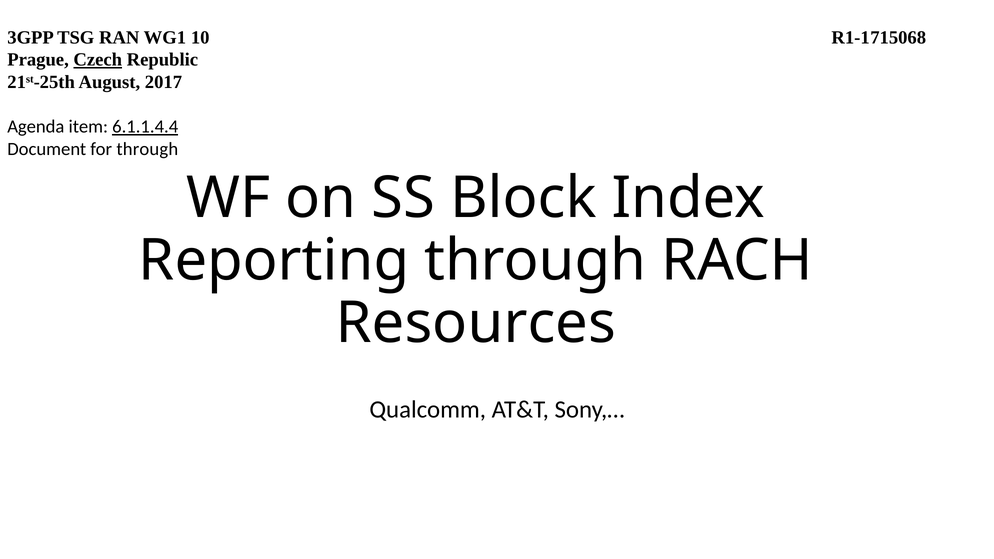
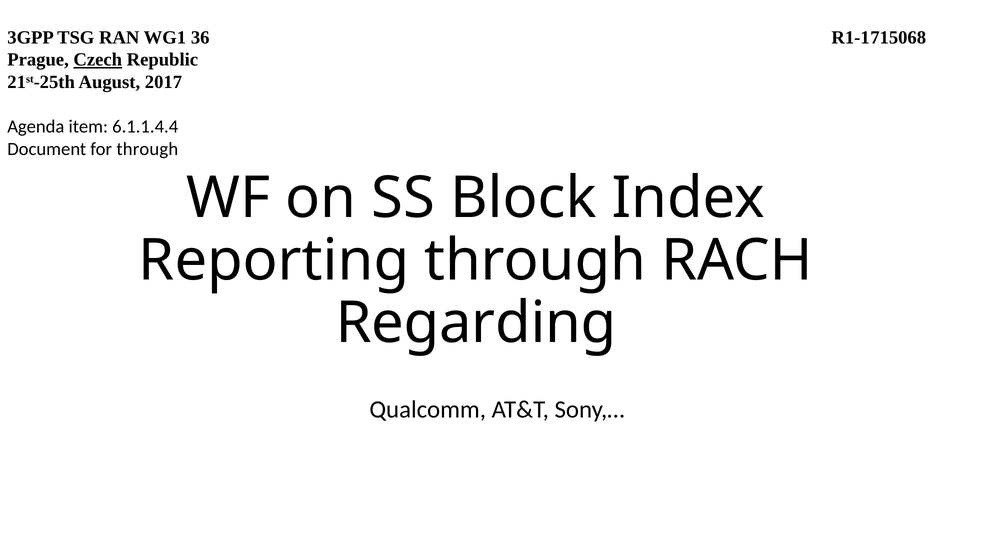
10: 10 -> 36
6.1.1.4.4 underline: present -> none
Resources: Resources -> Regarding
